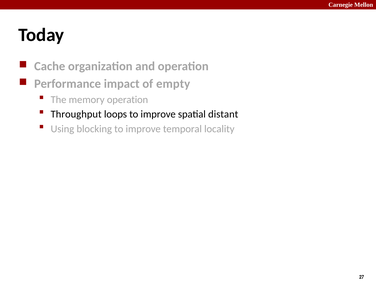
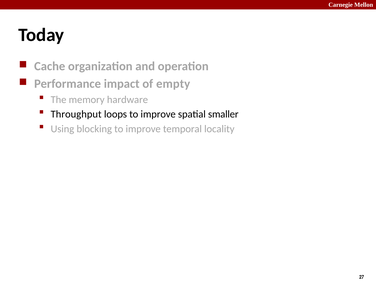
memory operation: operation -> hardware
distant: distant -> smaller
